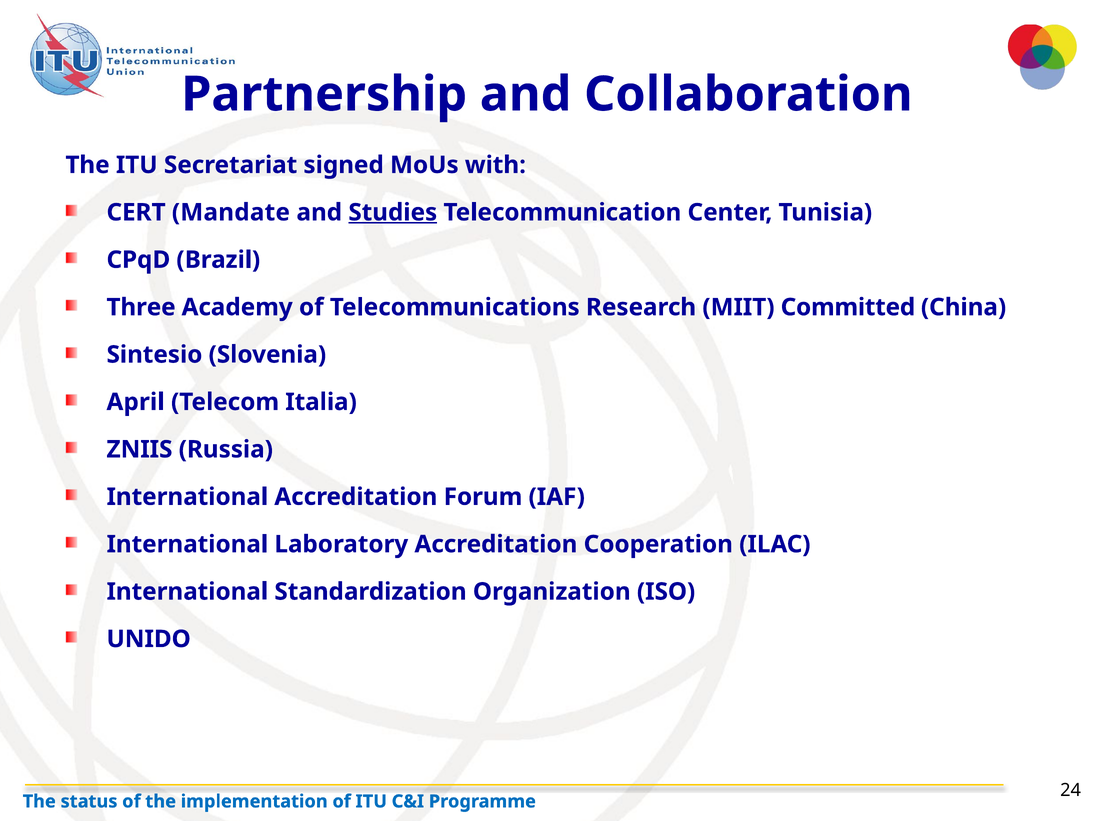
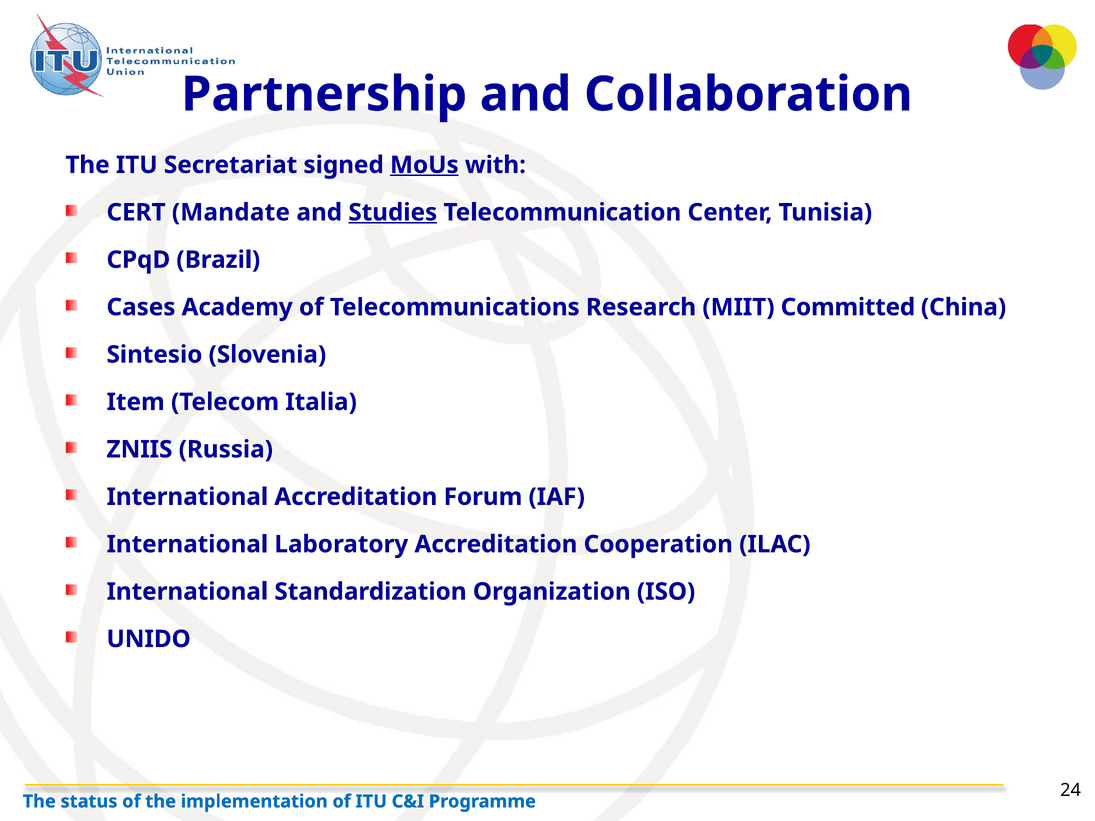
MoUs underline: none -> present
Three: Three -> Cases
April: April -> Item
